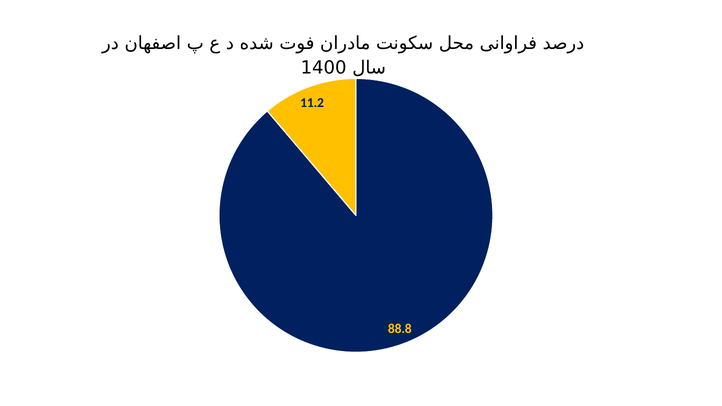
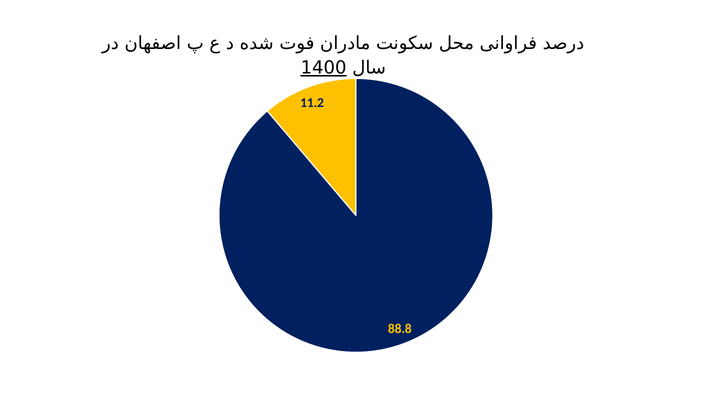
1400 underline: none -> present
